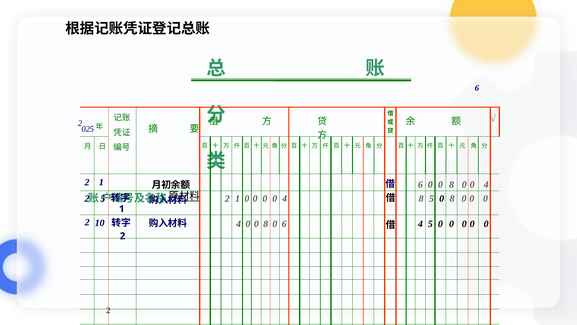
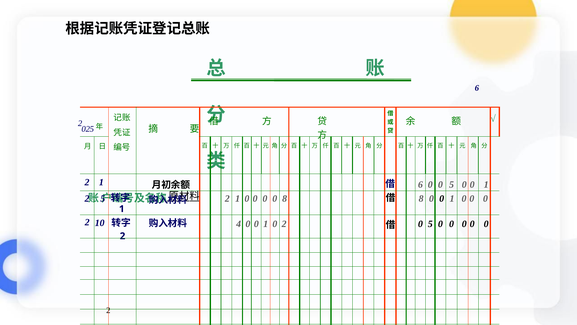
6 0 0 8: 8 -> 5
4 at (486, 184): 4 -> 1
0 0 0 4: 4 -> 8
8 5: 5 -> 0
8 at (452, 199): 8 -> 1
4 0 0 8: 8 -> 1
6 at (284, 224): 6 -> 2
4 at (420, 224): 4 -> 0
